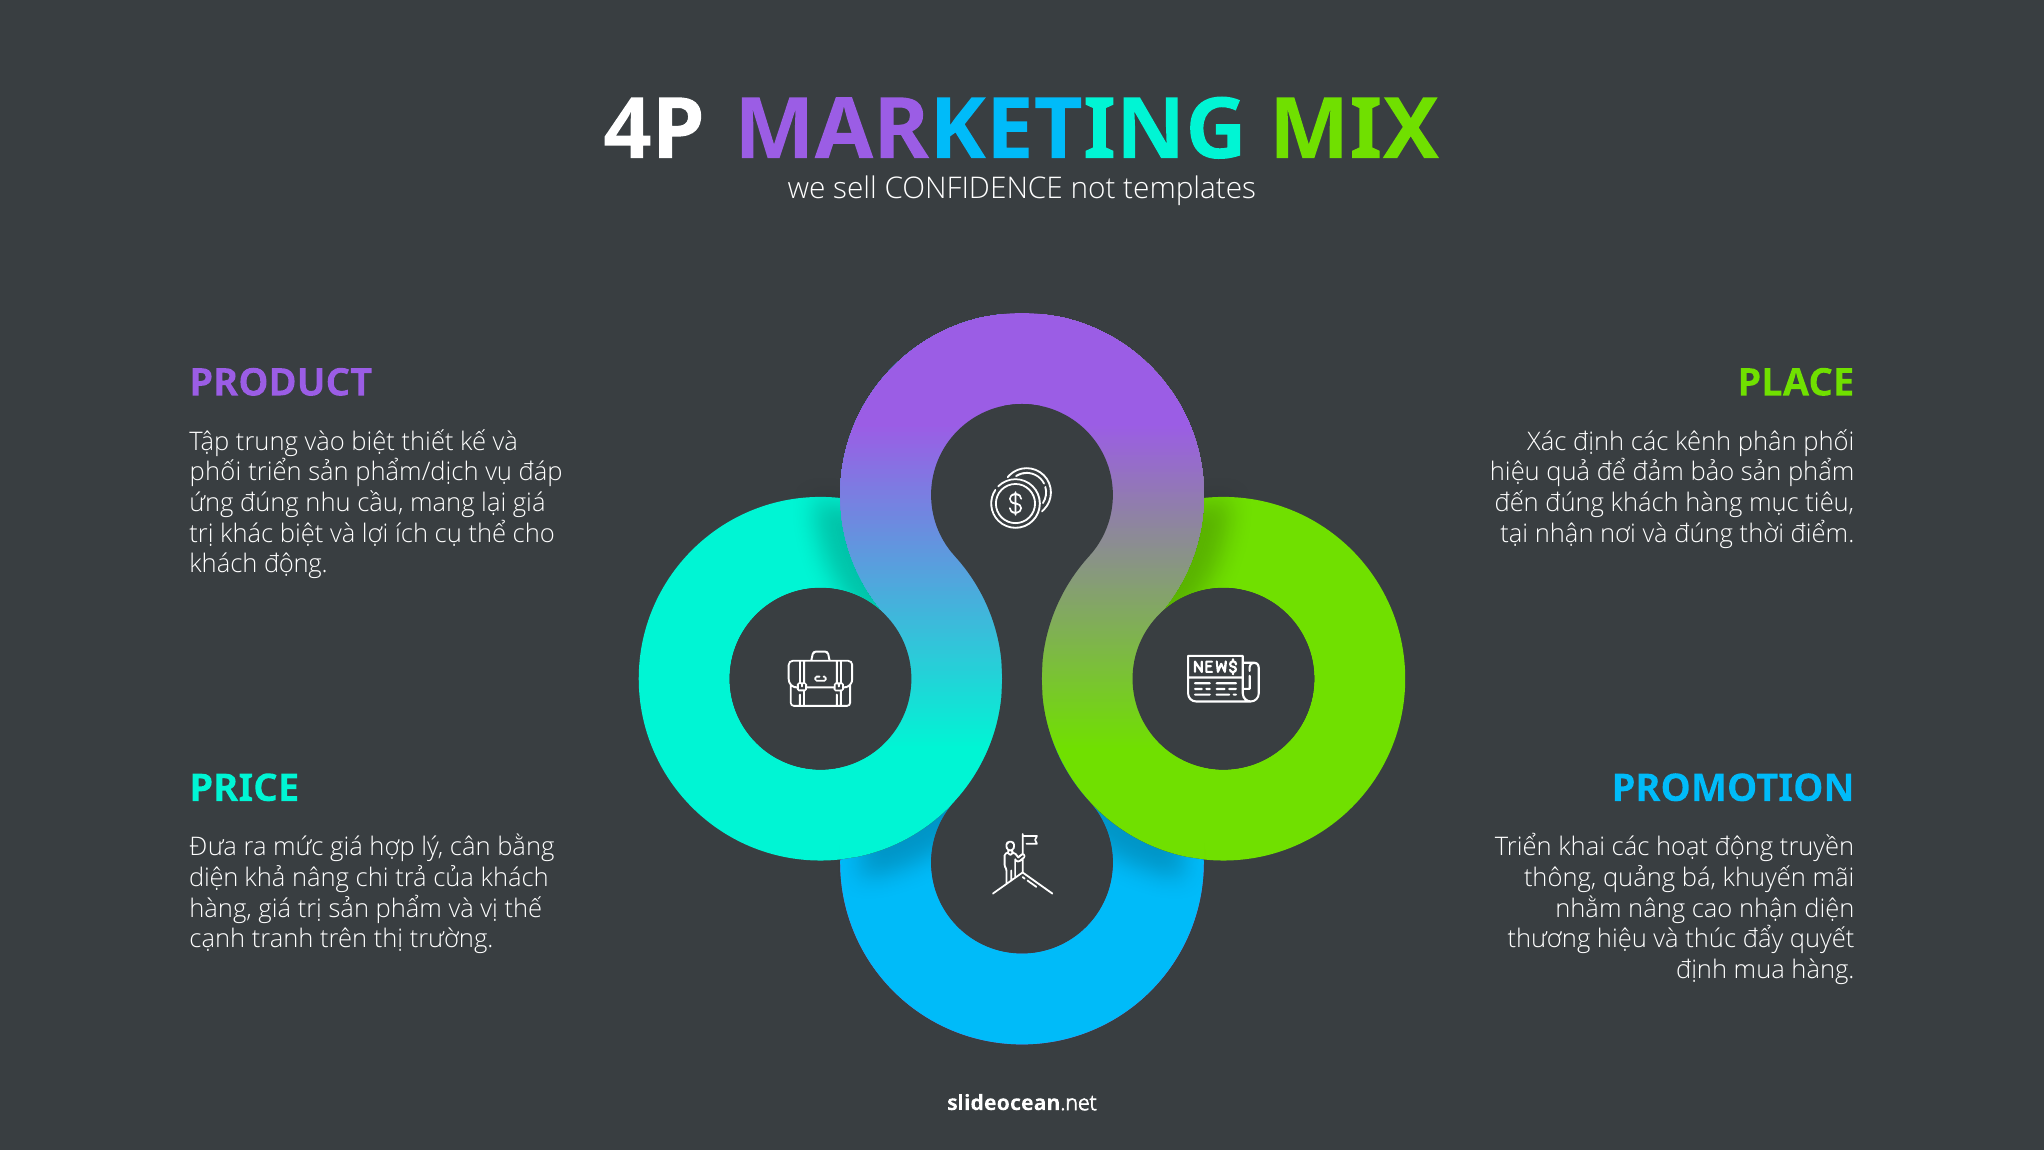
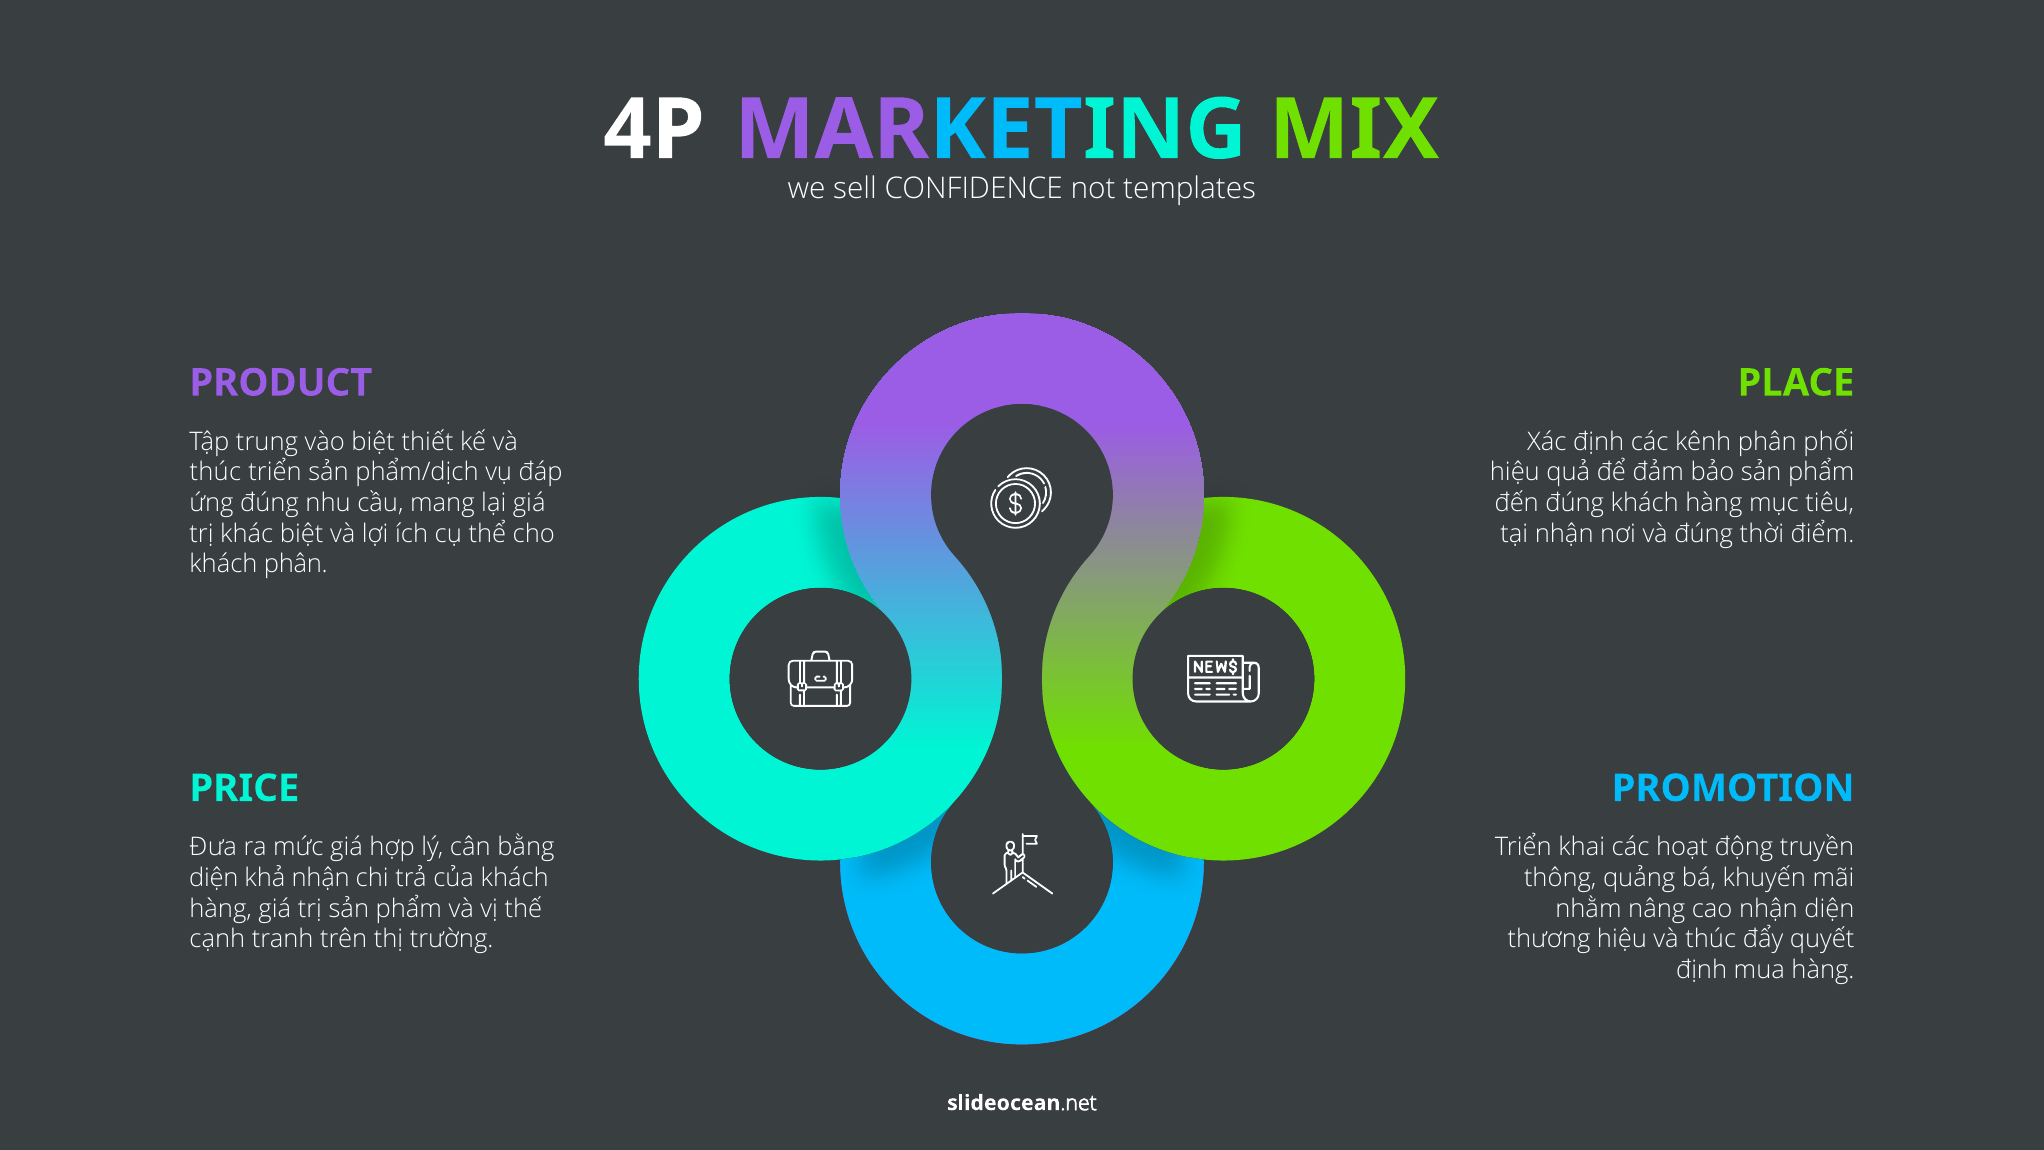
phối at (215, 472): phối -> thúc
khách động: động -> phân
khả nâng: nâng -> nhận
